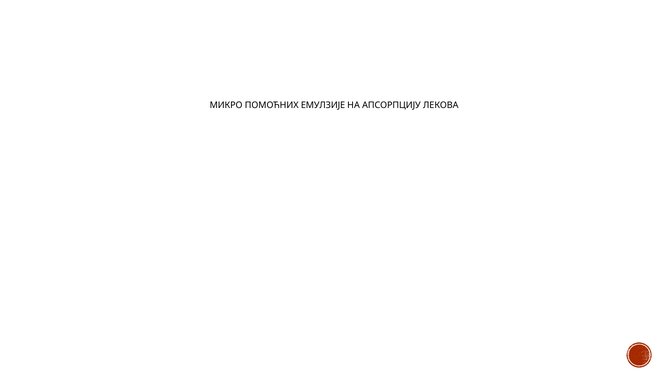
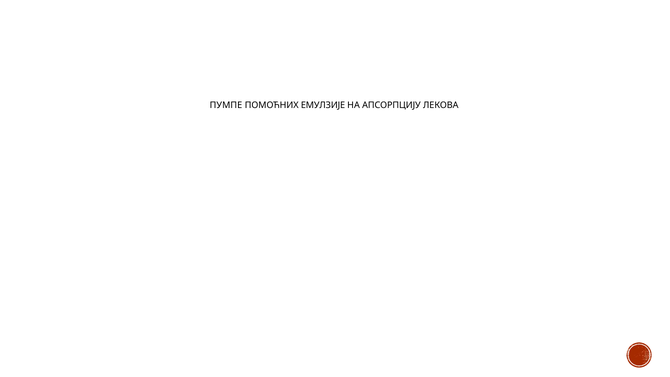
МИКРО: МИКРО -> ПУМПЕ
